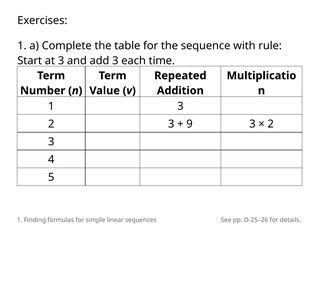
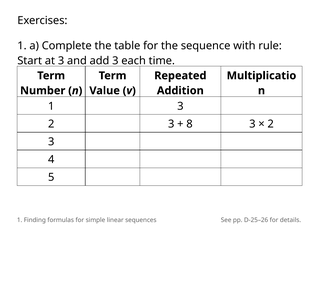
9: 9 -> 8
